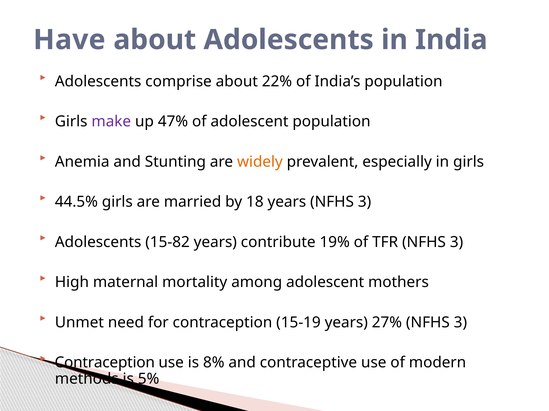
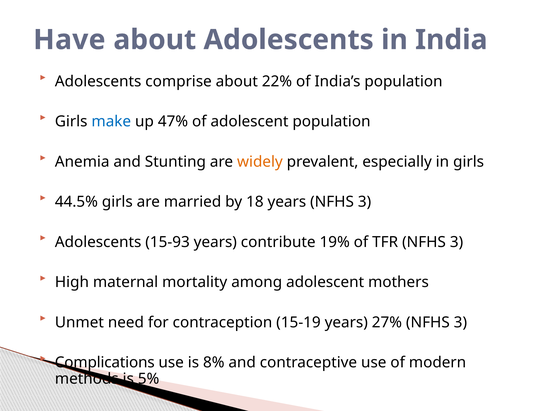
make colour: purple -> blue
15-82: 15-82 -> 15-93
Contraception at (105, 363): Contraception -> Complications
